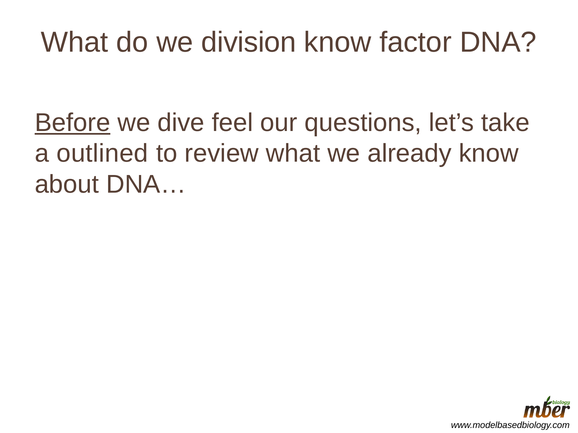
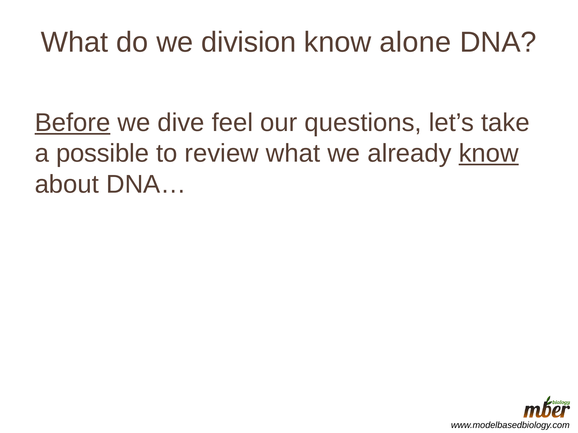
factor: factor -> alone
outlined: outlined -> possible
know at (489, 154) underline: none -> present
